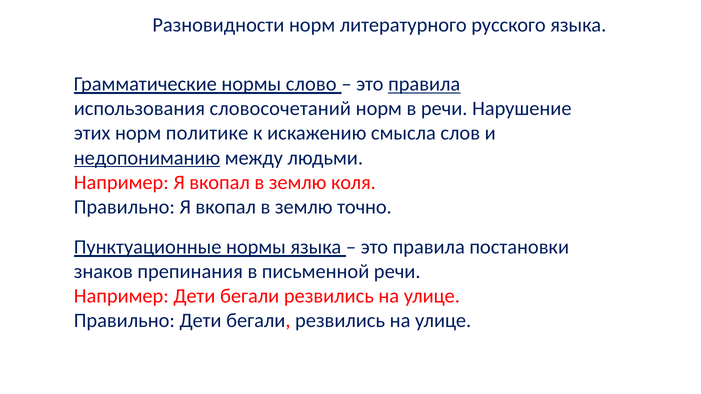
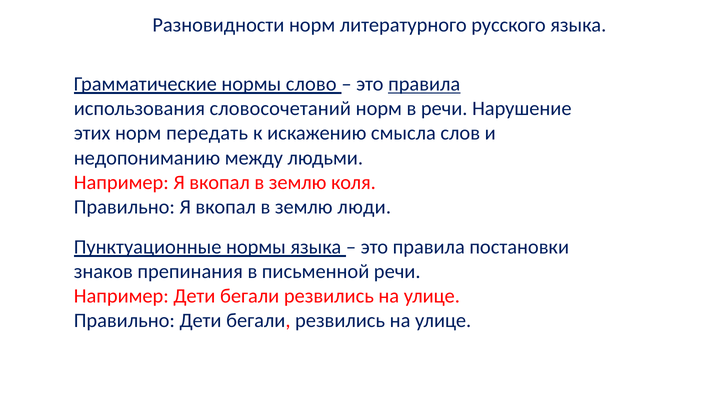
политике: политике -> передать
недопониманию underline: present -> none
точно: точно -> люди
